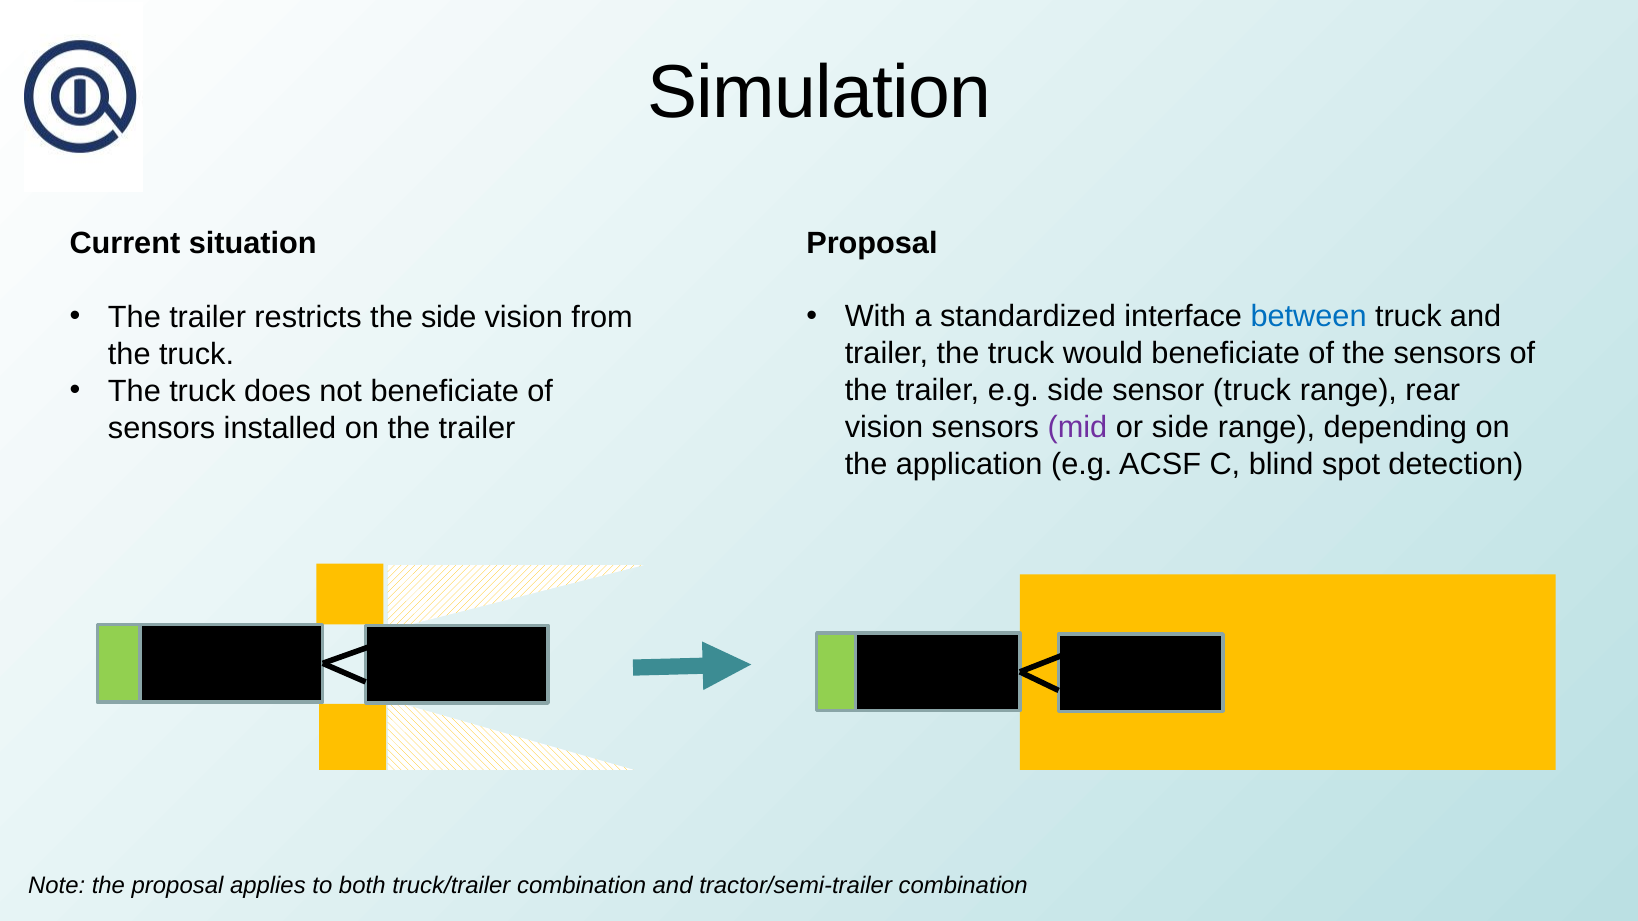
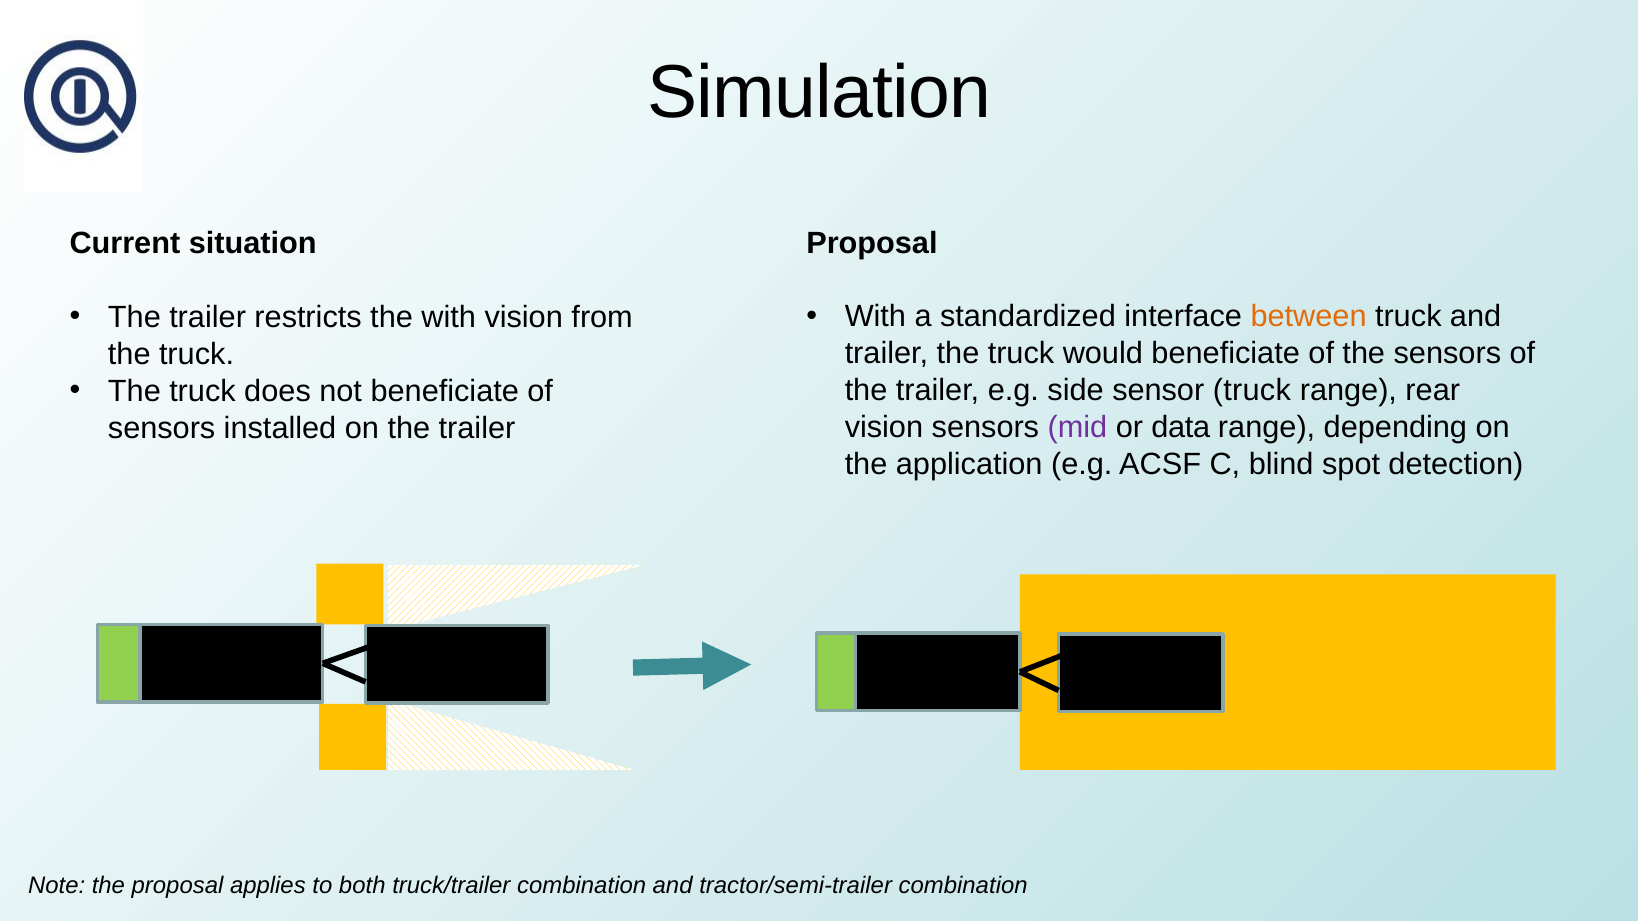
between colour: blue -> orange
the side: side -> with
or side: side -> data
